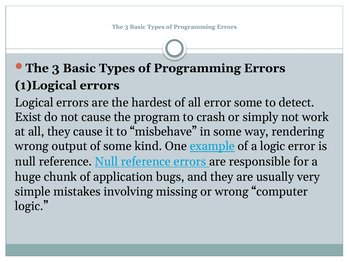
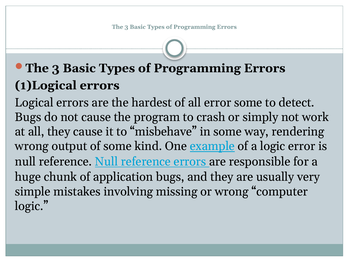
Exist at (28, 117): Exist -> Bugs
